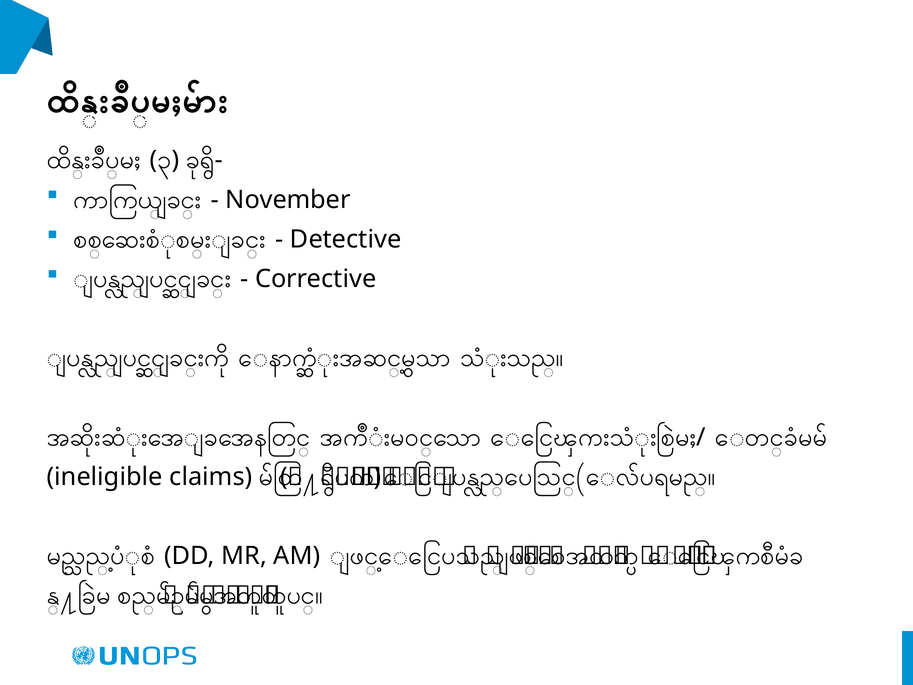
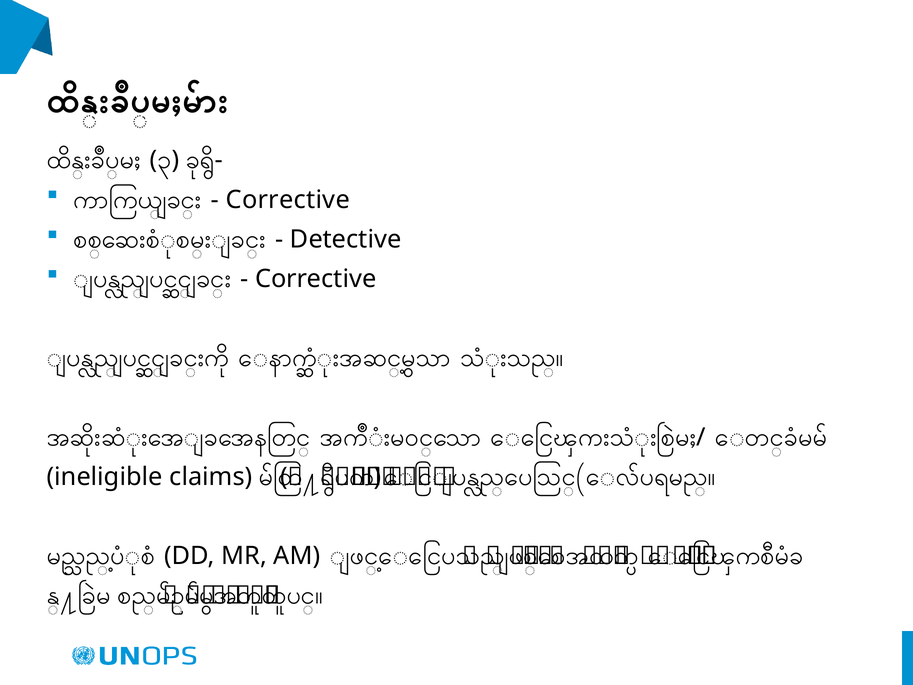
November at (288, 200): November -> Corrective
